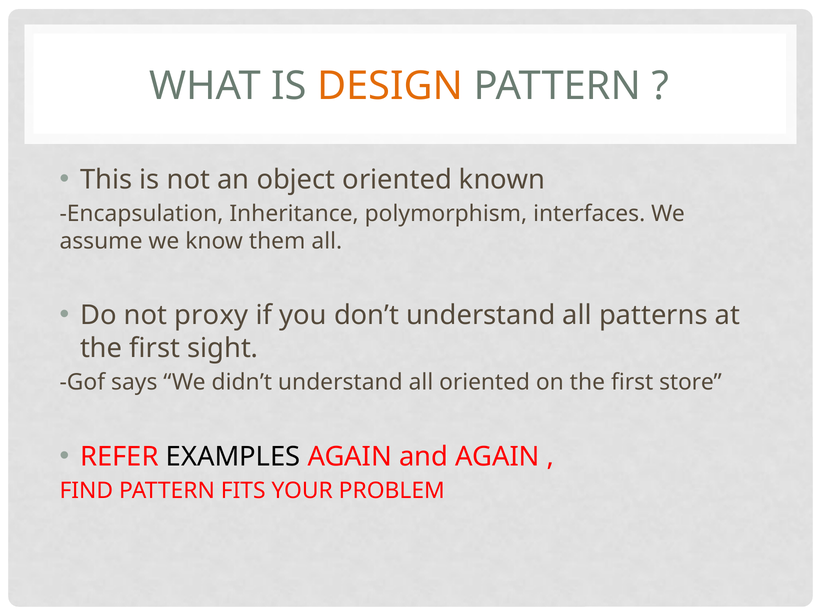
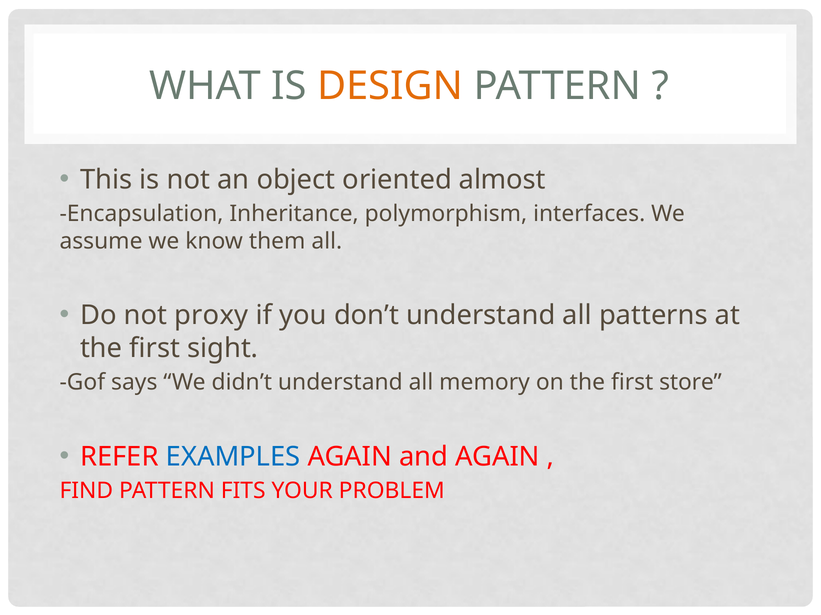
known: known -> almost
all oriented: oriented -> memory
EXAMPLES colour: black -> blue
